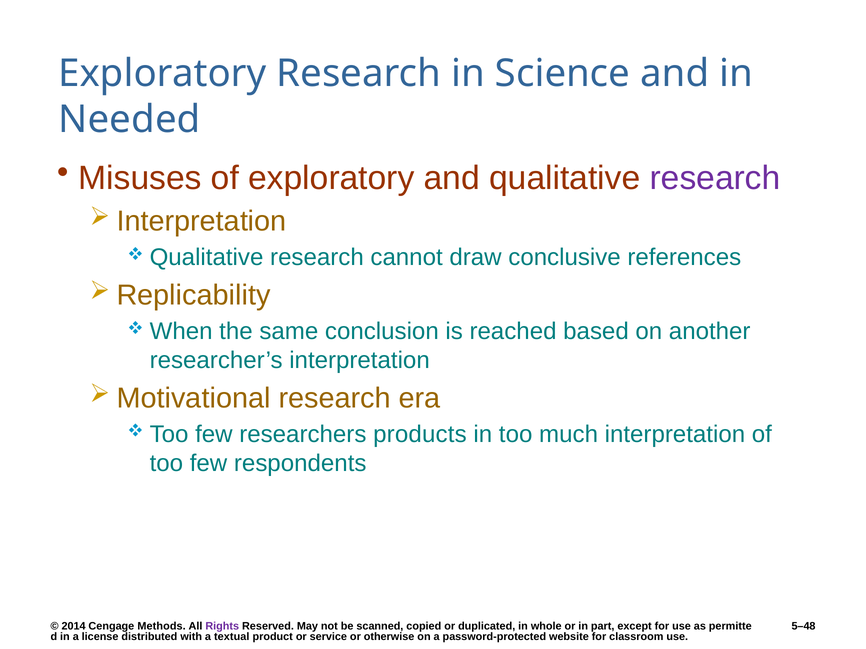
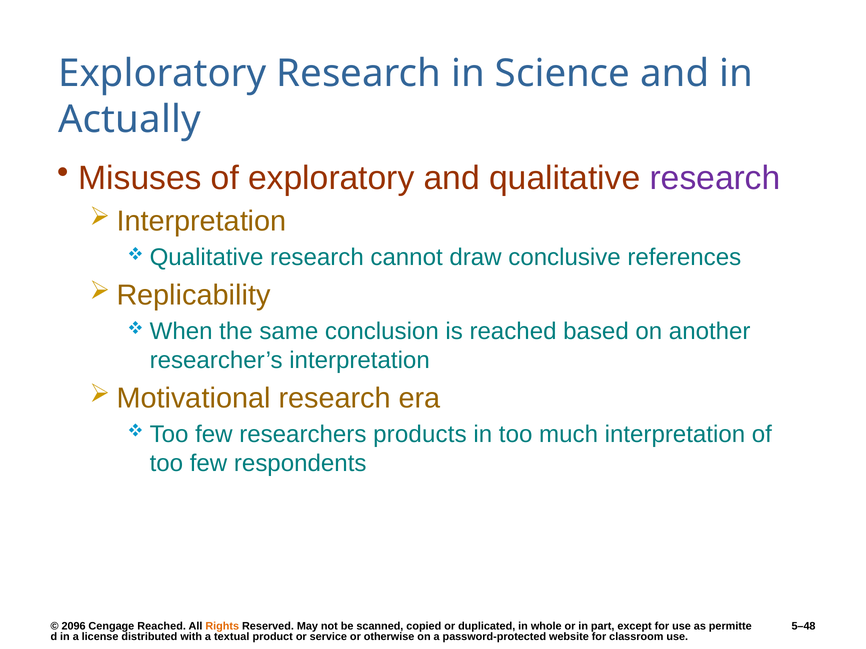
Needed: Needed -> Actually
2014: 2014 -> 2096
Cengage Methods: Methods -> Reached
Rights colour: purple -> orange
